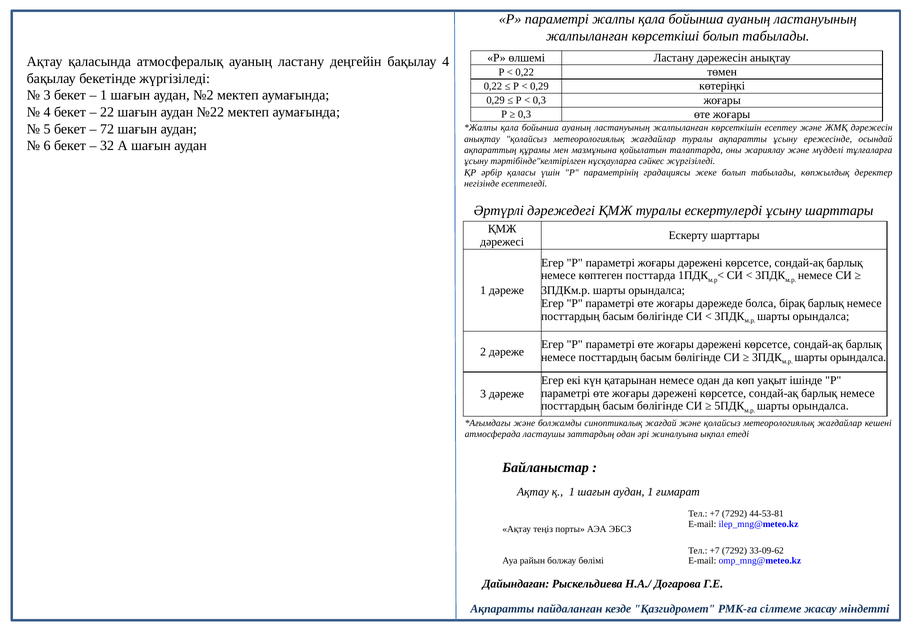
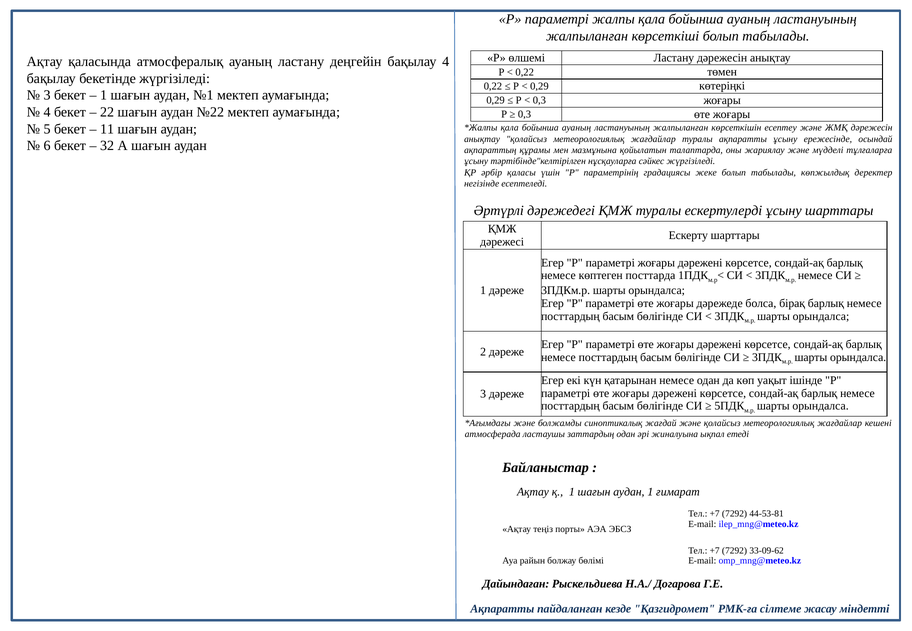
№2: №2 -> №1
72: 72 -> 11
